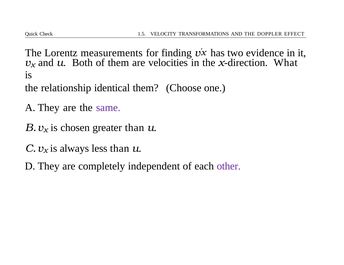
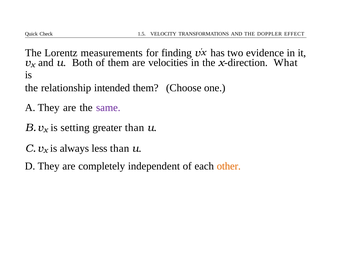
identical: identical -> intended
chosen: chosen -> setting
other colour: purple -> orange
